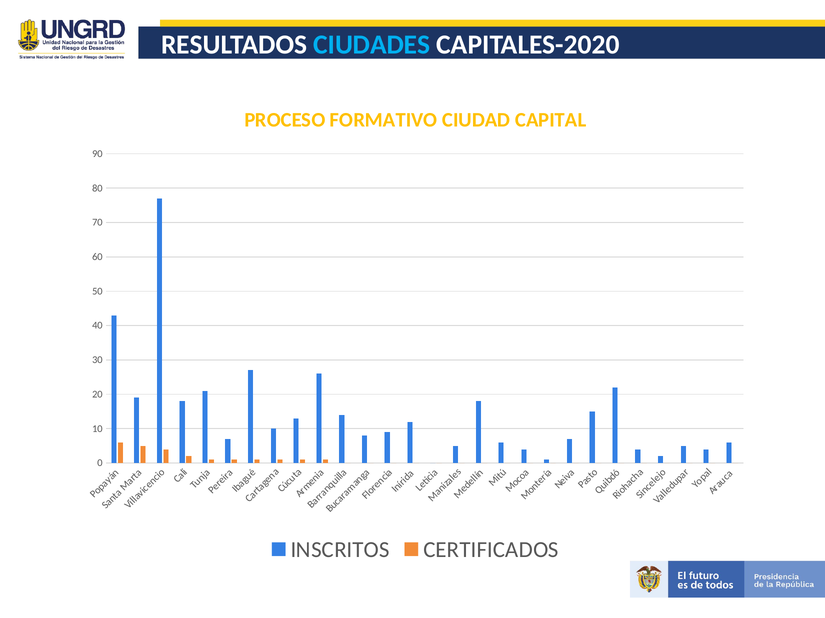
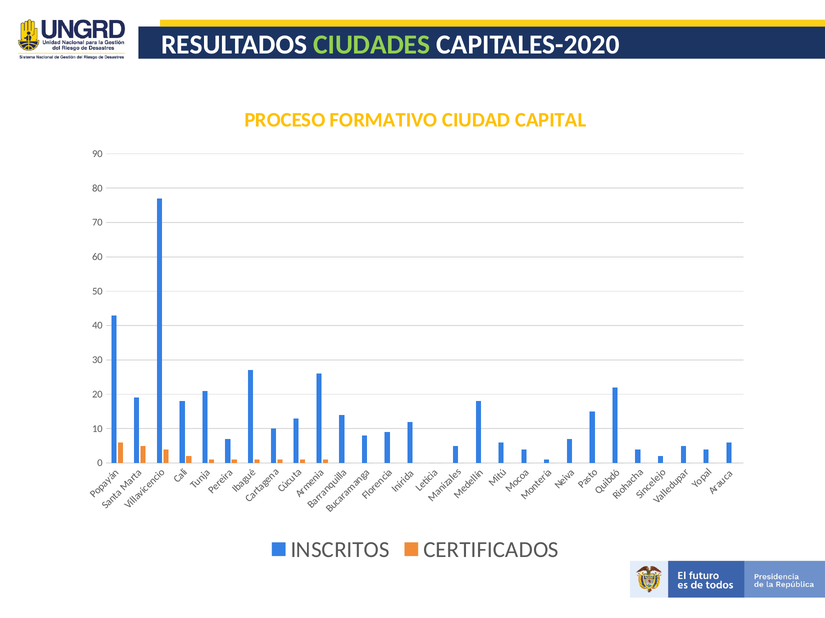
CIUDADES colour: light blue -> light green
